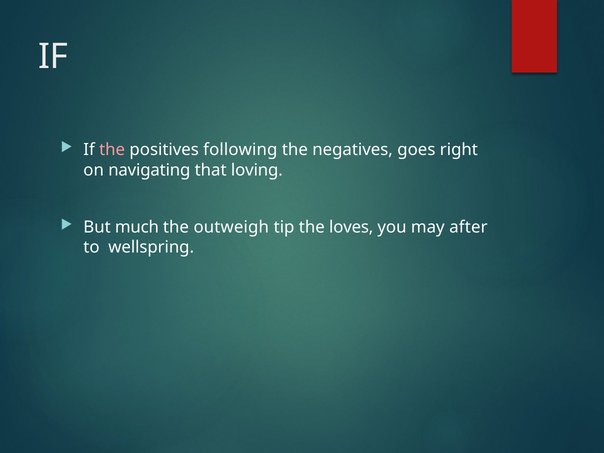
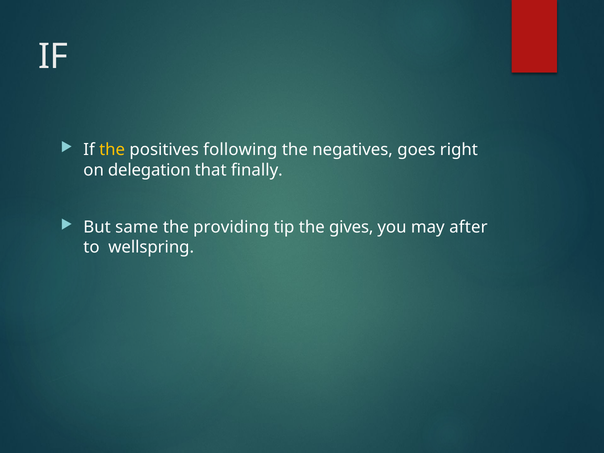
the at (112, 150) colour: pink -> yellow
navigating: navigating -> delegation
loving: loving -> finally
much: much -> same
outweigh: outweigh -> providing
loves: loves -> gives
